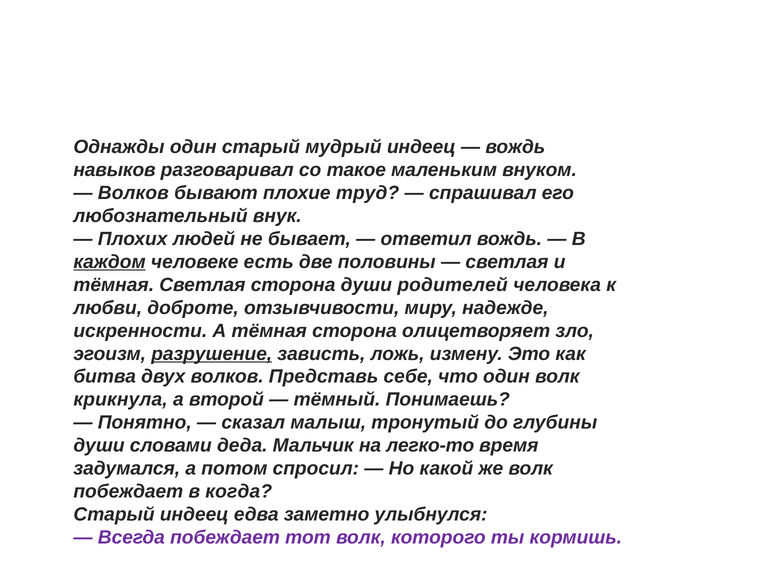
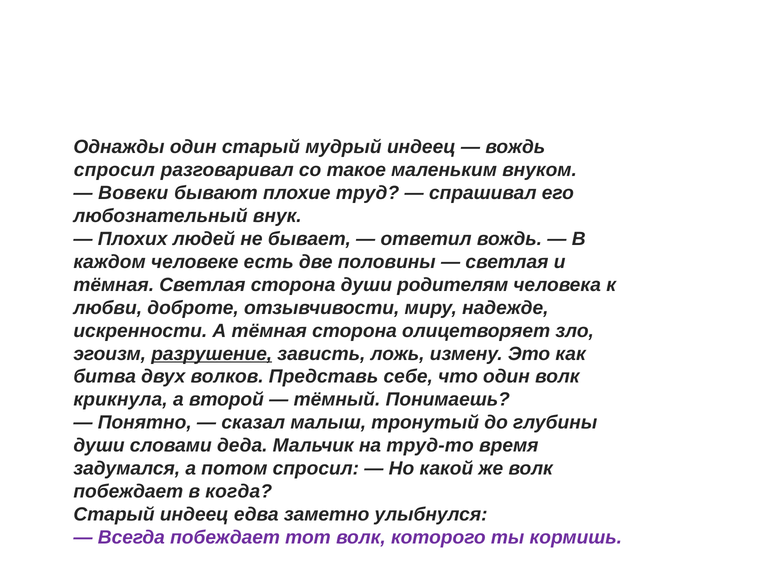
навыков at (115, 170): навыков -> спросил
Волков at (133, 193): Волков -> Вовеки
каждом underline: present -> none
родителей: родителей -> родителям
легко-то: легко-то -> труд-то
